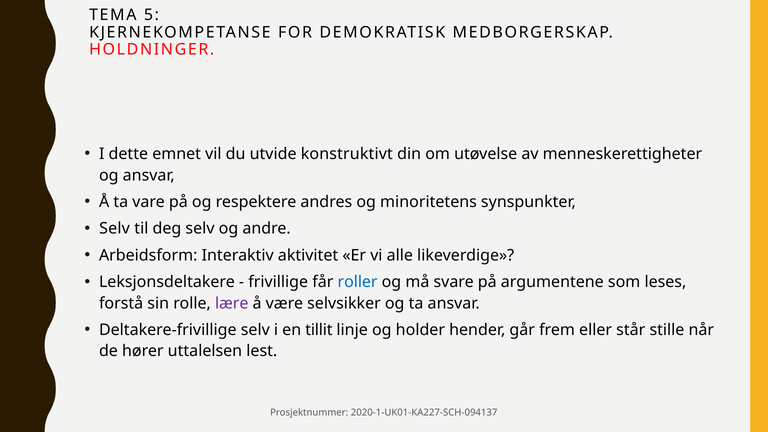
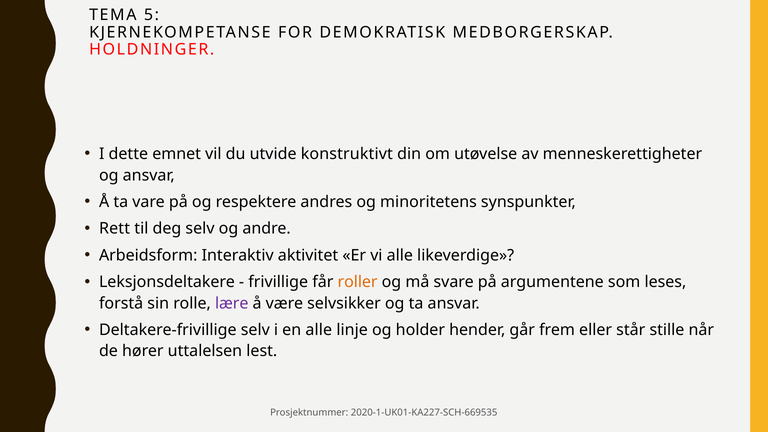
Selv at (115, 229): Selv -> Rett
roller colour: blue -> orange
en tillit: tillit -> alle
2020-1-UK01-KA227-SCH-094137: 2020-1-UK01-KA227-SCH-094137 -> 2020-1-UK01-KA227-SCH-669535
